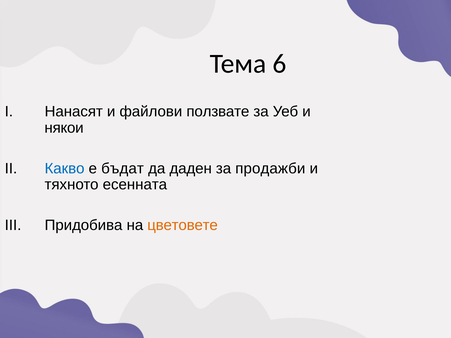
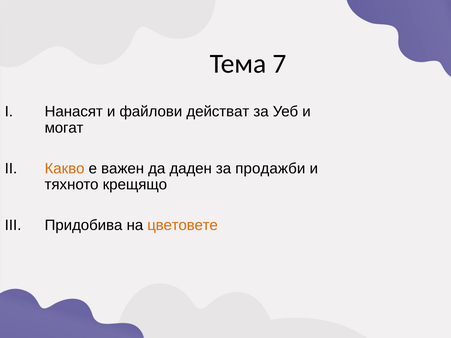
6: 6 -> 7
ползвате: ползвате -> действат
някои: някои -> могат
Какво colour: blue -> orange
бъдат: бъдат -> важен
есенната: есенната -> крещящо
